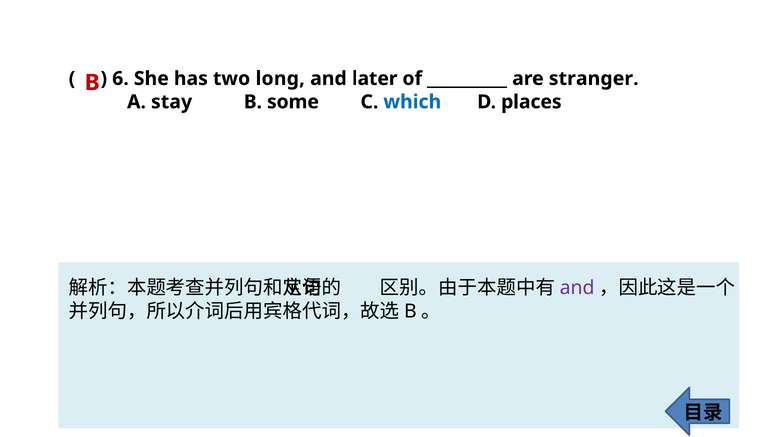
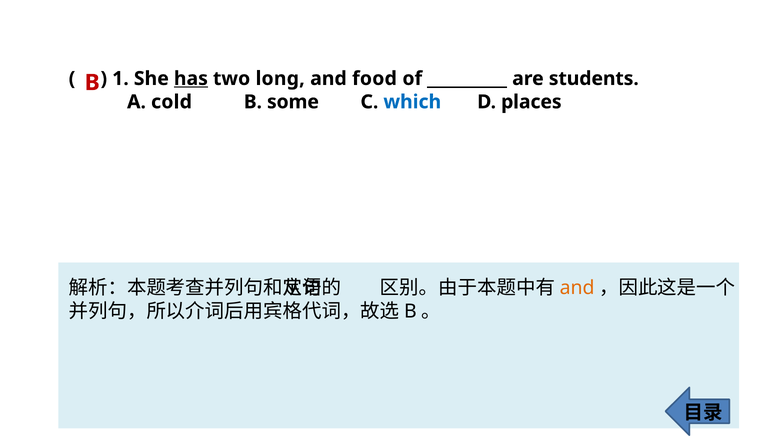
6: 6 -> 1
has underline: none -> present
later: later -> food
stranger: stranger -> students
stay: stay -> cold
and at (577, 288) colour: purple -> orange
